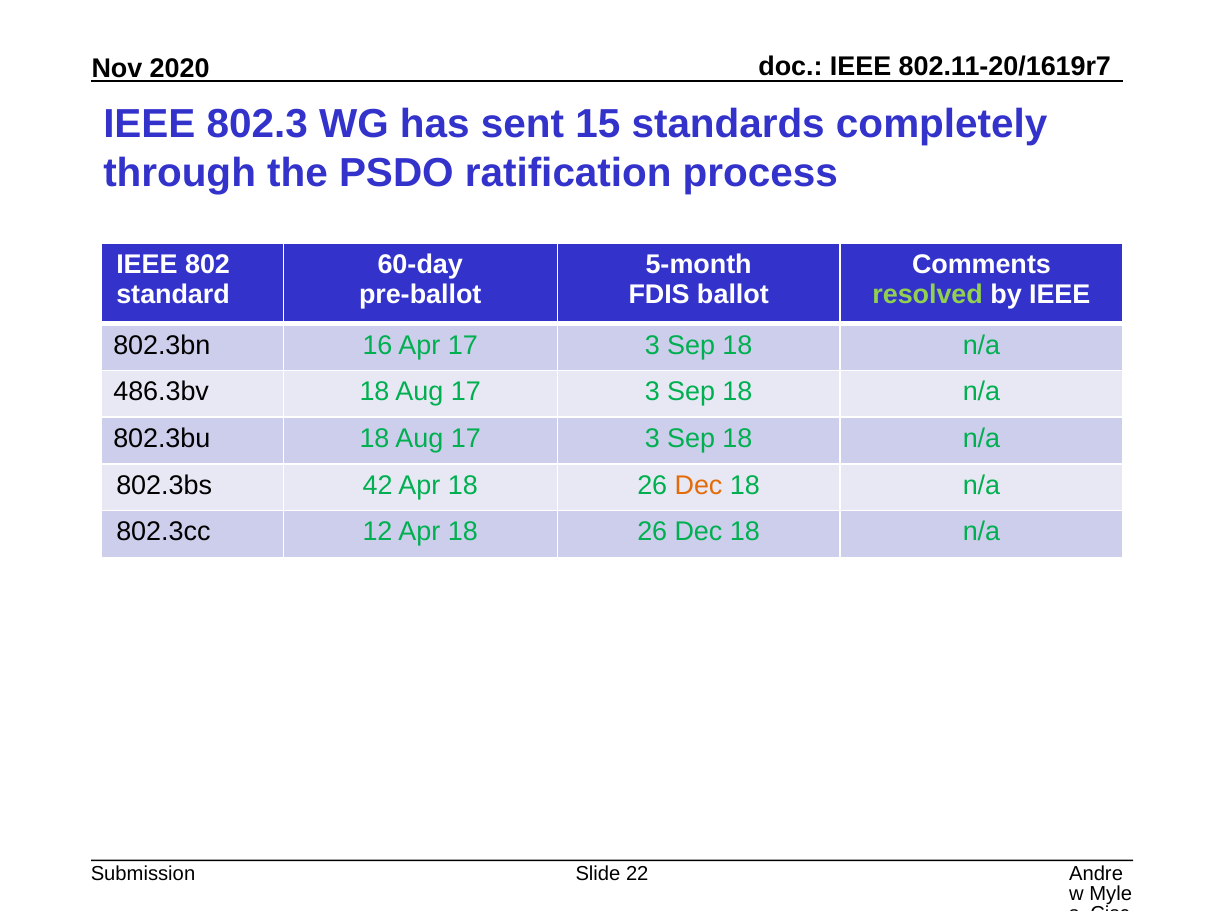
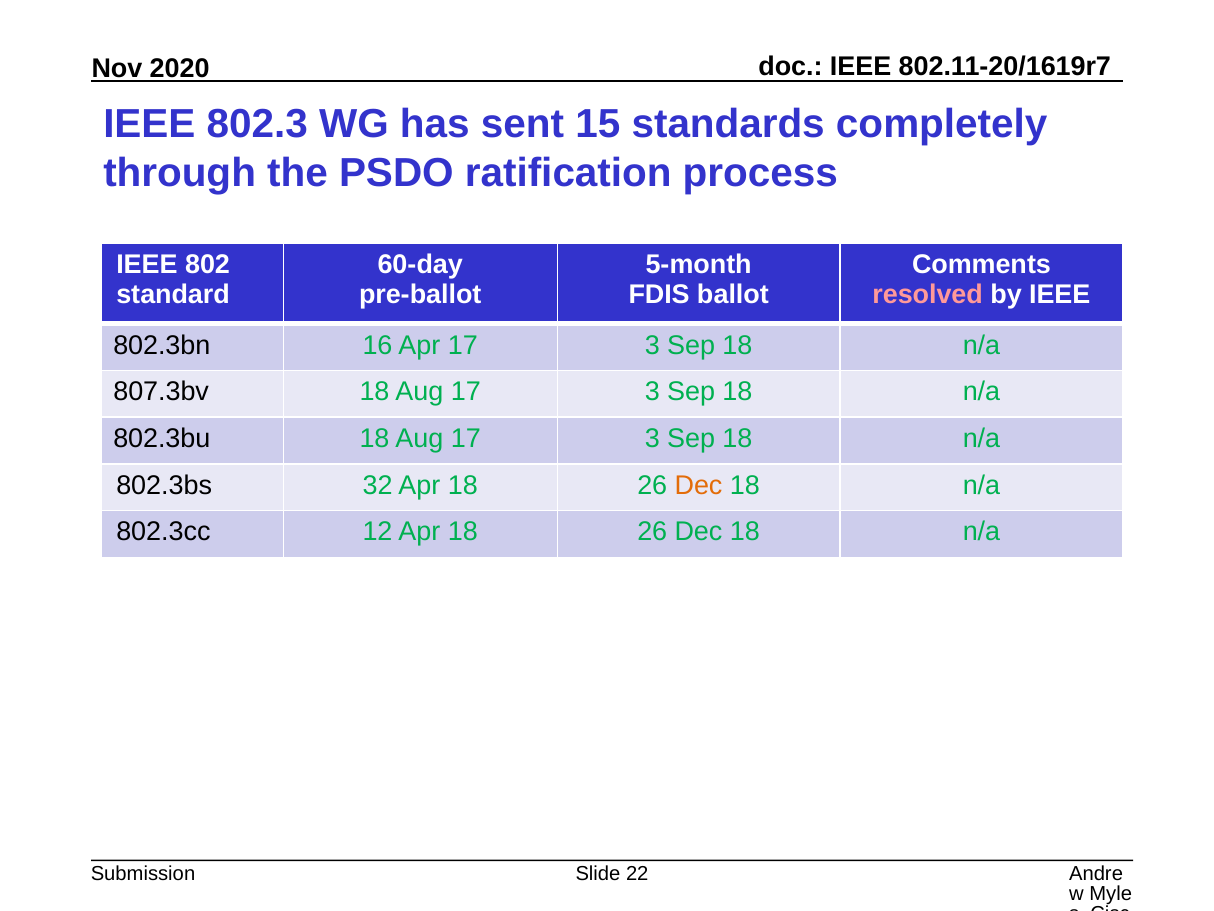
resolved colour: light green -> pink
486.3bv: 486.3bv -> 807.3bv
42: 42 -> 32
